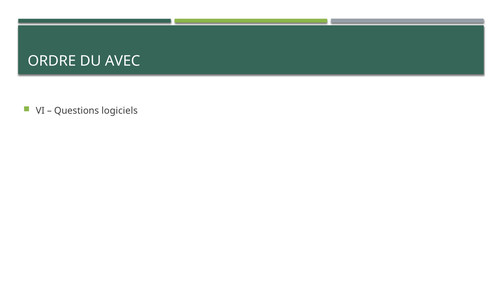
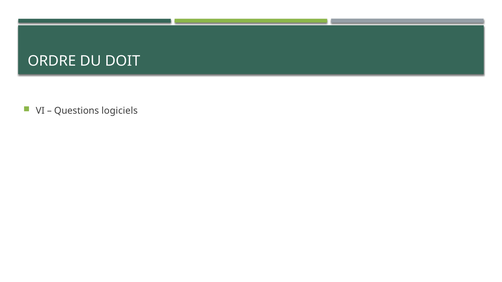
AVEC: AVEC -> DOIT
